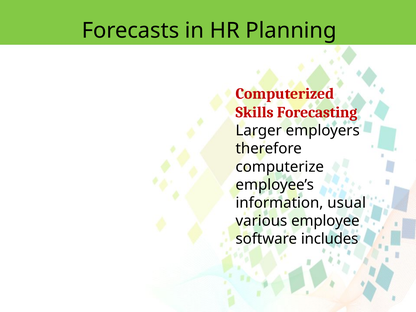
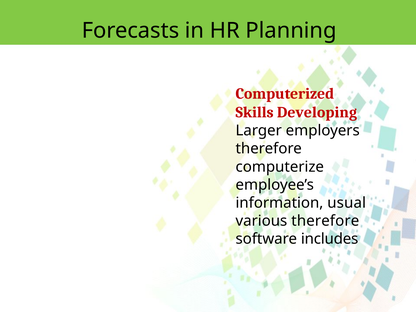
Forecasting: Forecasting -> Developing
various employee: employee -> therefore
